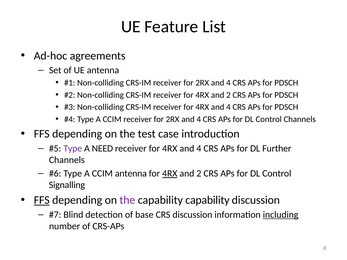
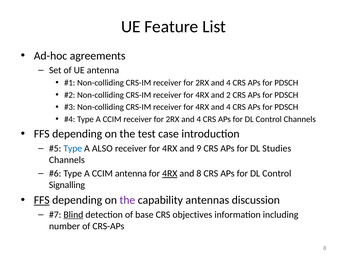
Type at (73, 149) colour: purple -> blue
NEED: NEED -> ALSO
4 at (199, 149): 4 -> 9
Further: Further -> Studies
2 at (199, 174): 2 -> 8
capability capability: capability -> antennas
Blind underline: none -> present
CRS discussion: discussion -> objectives
including underline: present -> none
